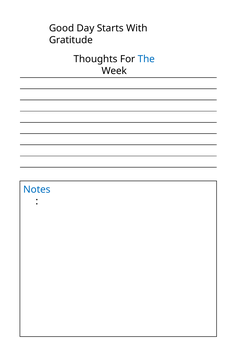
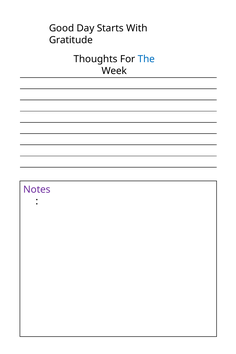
Notes colour: blue -> purple
